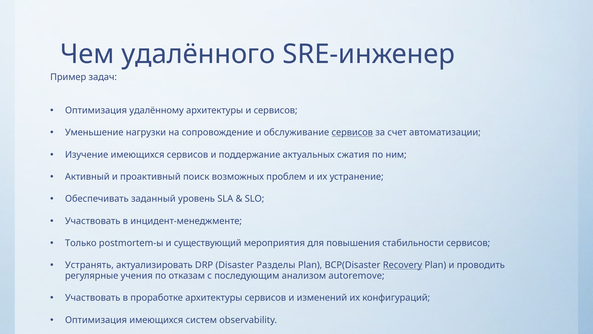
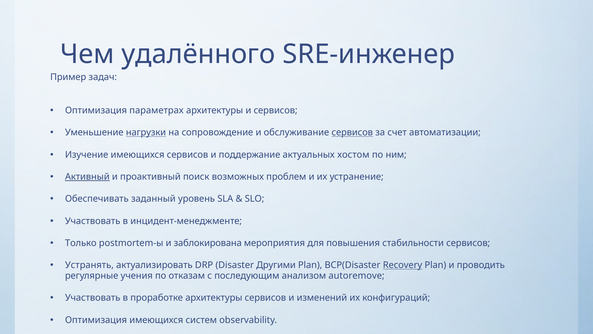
удалённому: удалённому -> параметрах
нагрузки underline: none -> present
сжатия: сжатия -> хостом
Активный underline: none -> present
существующий: существующий -> заблокирована
Разделы: Разделы -> Другими
